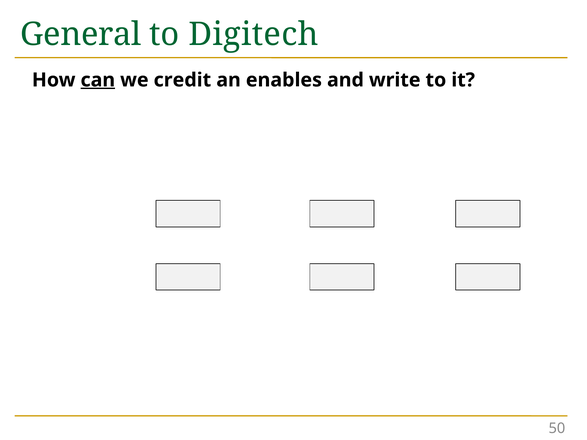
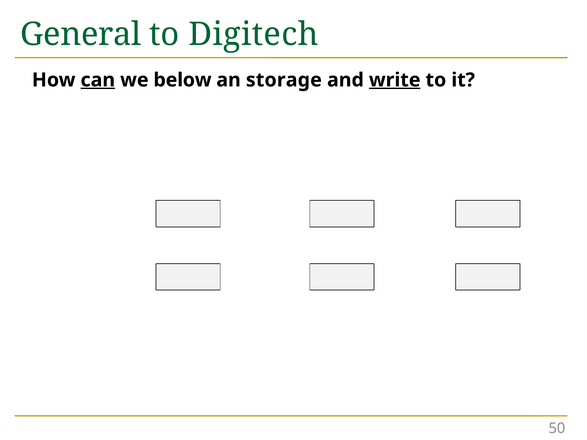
credit: credit -> below
enables: enables -> storage
write underline: none -> present
